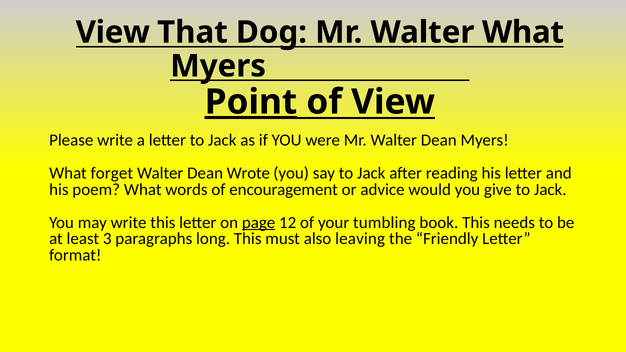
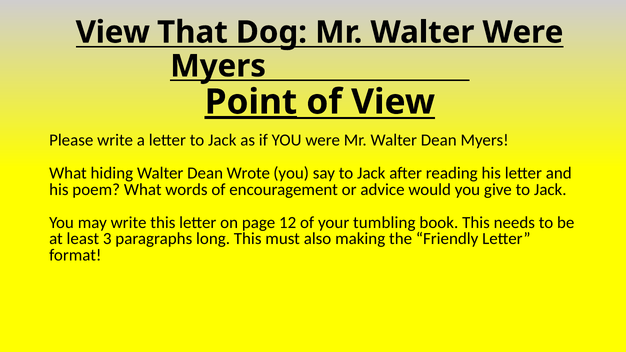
Walter What: What -> Were
forget: forget -> hiding
page underline: present -> none
leaving: leaving -> making
